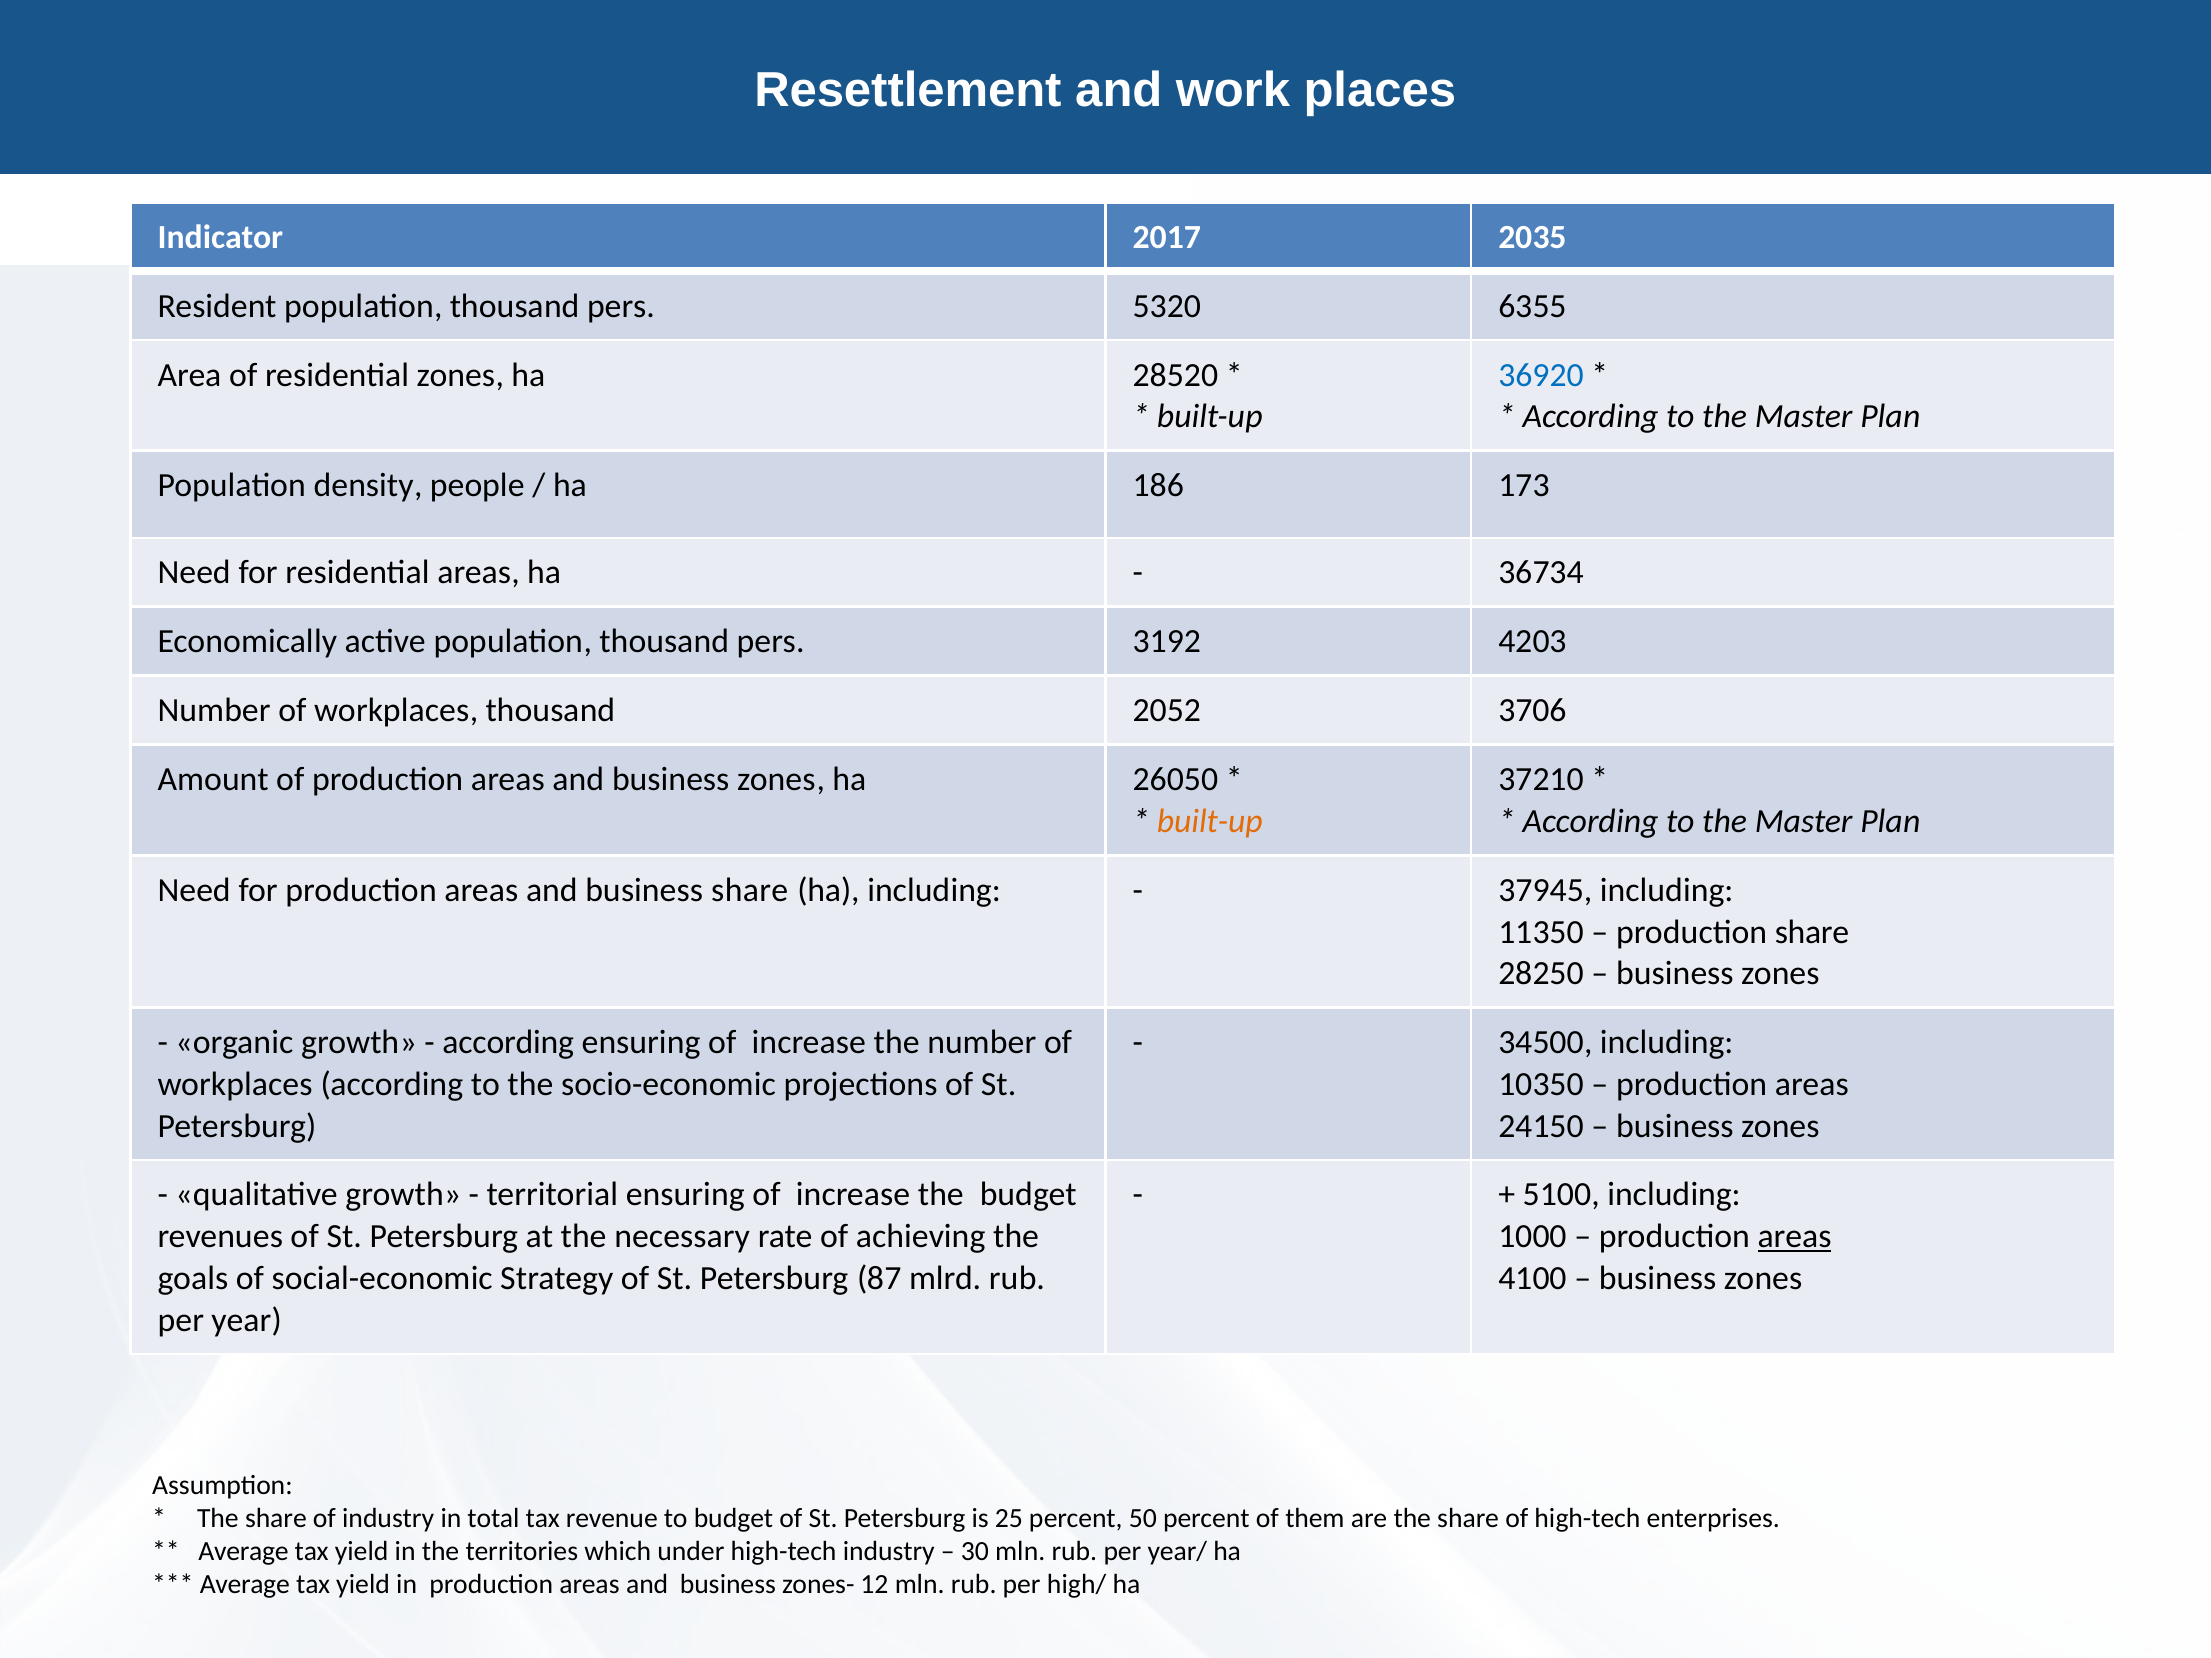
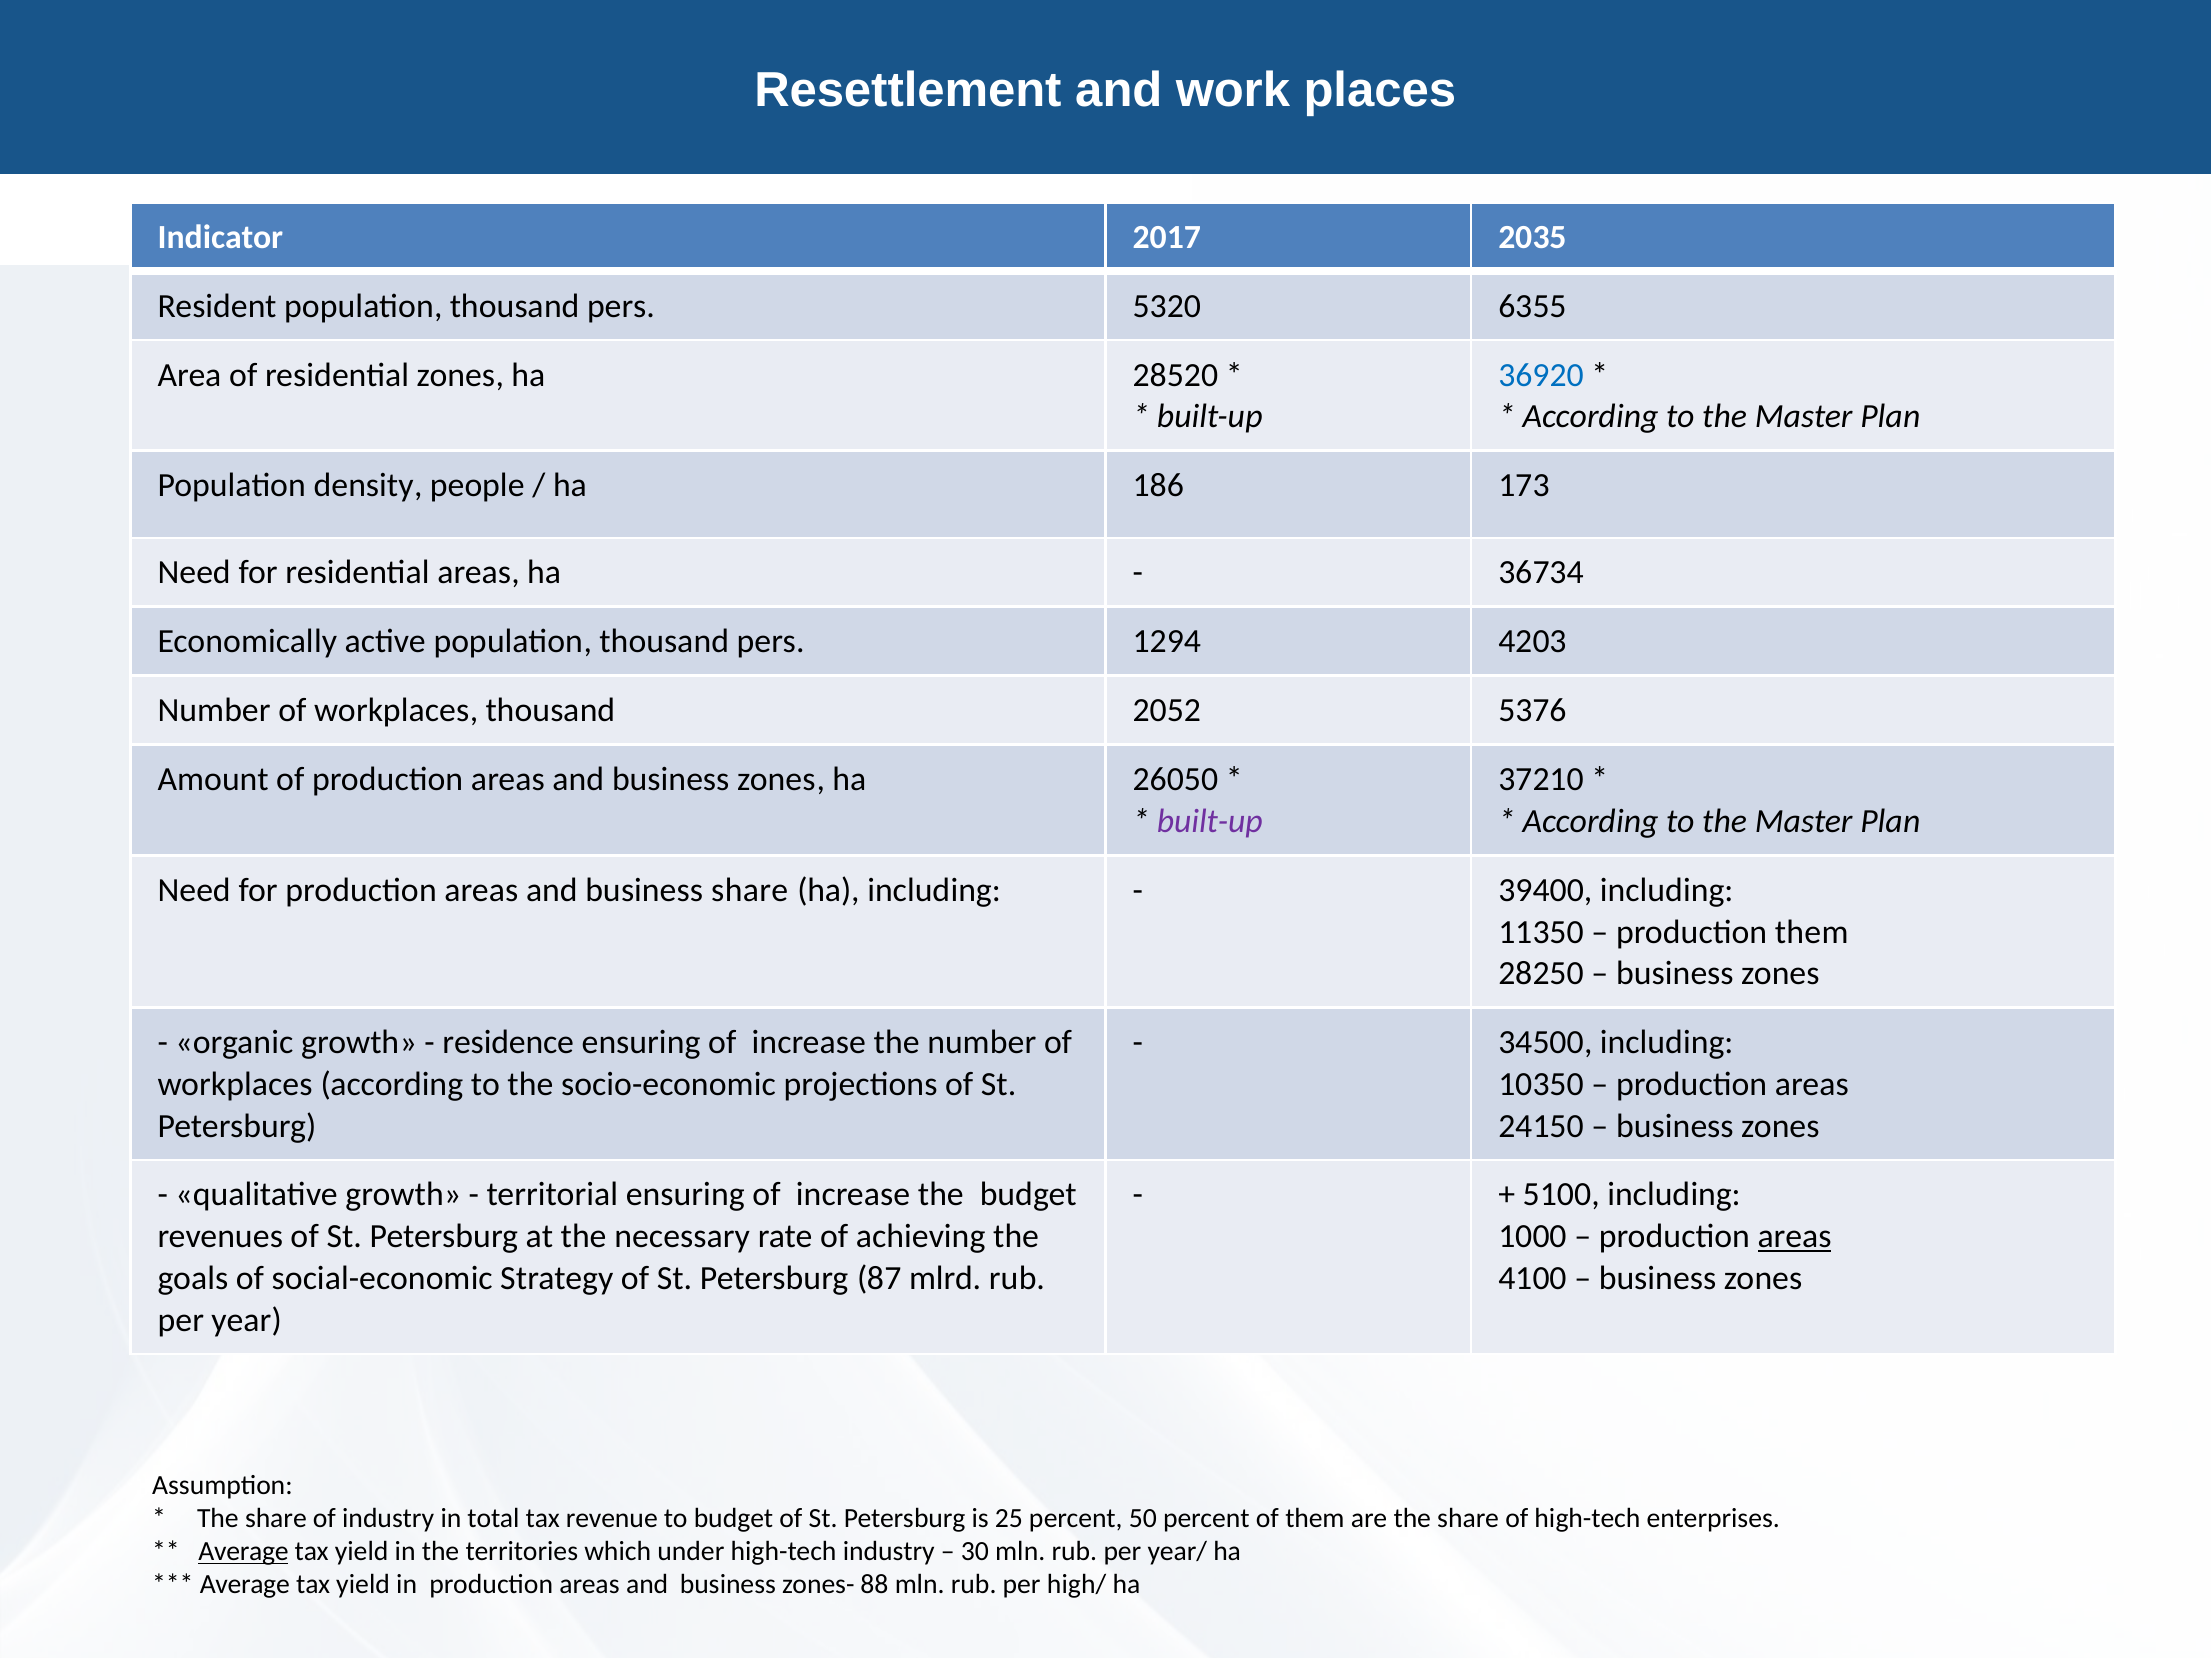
3192: 3192 -> 1294
3706: 3706 -> 5376
built-up at (1210, 821) colour: orange -> purple
37945: 37945 -> 39400
production share: share -> them
according at (508, 1043): according -> residence
Average at (243, 1552) underline: none -> present
12: 12 -> 88
